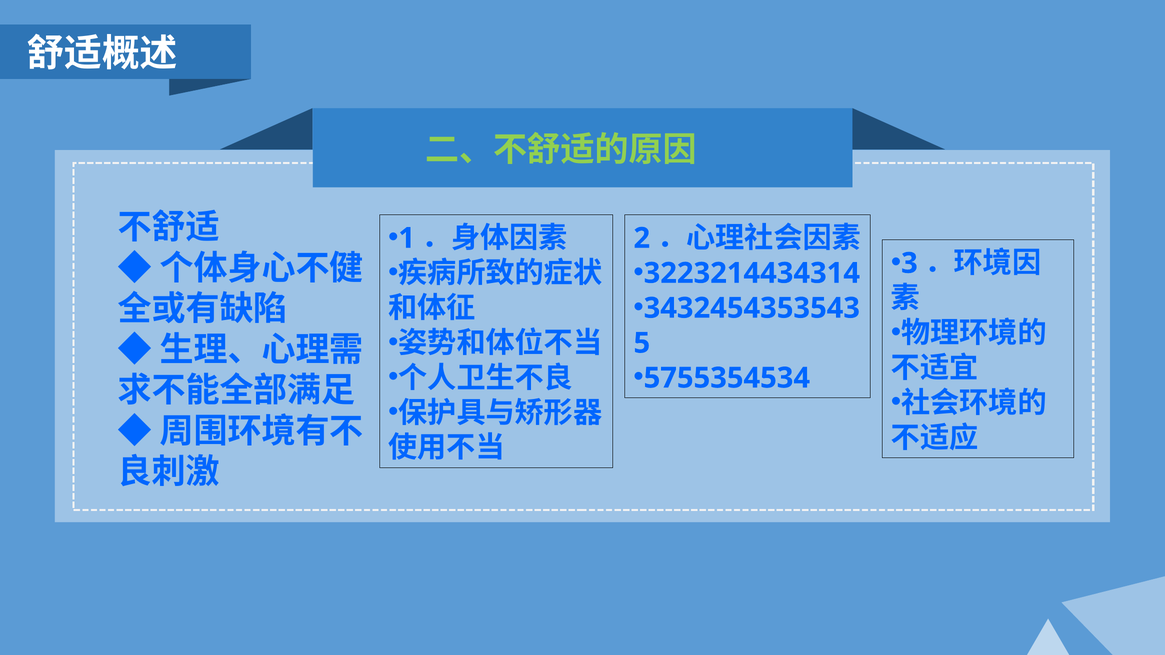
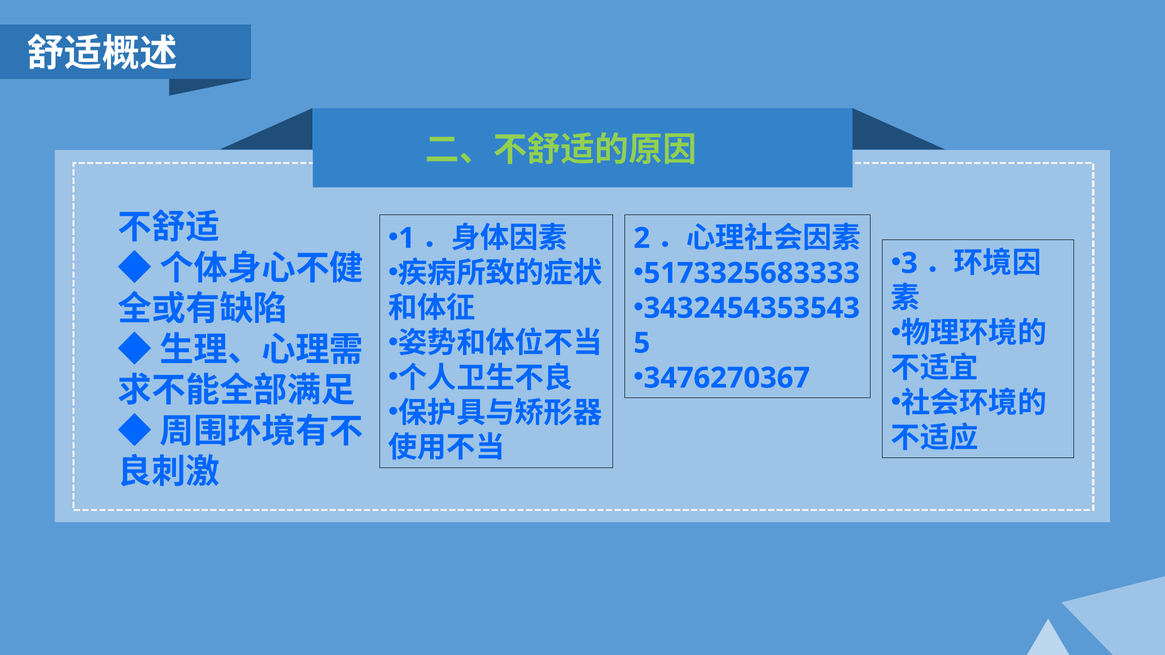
3223214434314: 3223214434314 -> 5173325683333
5755354534: 5755354534 -> 3476270367
